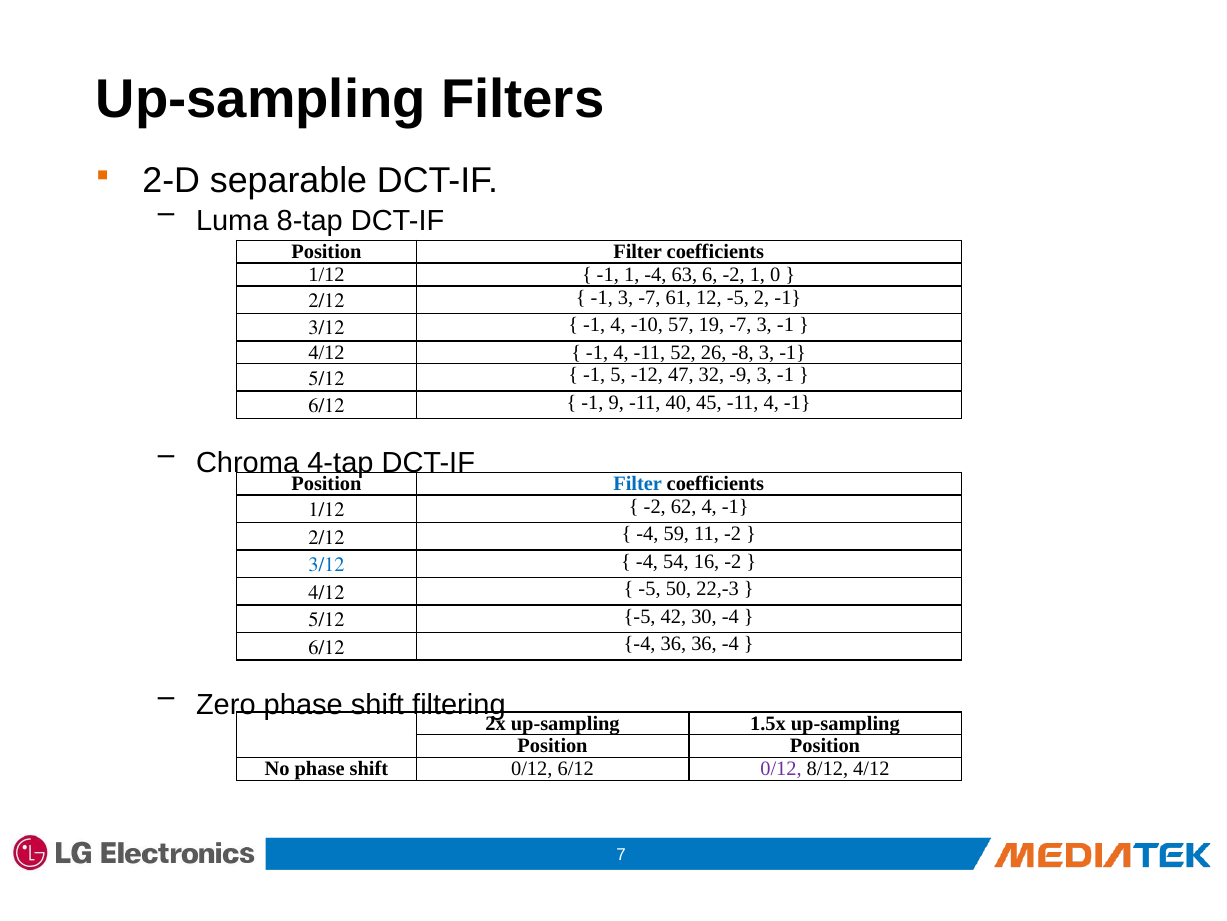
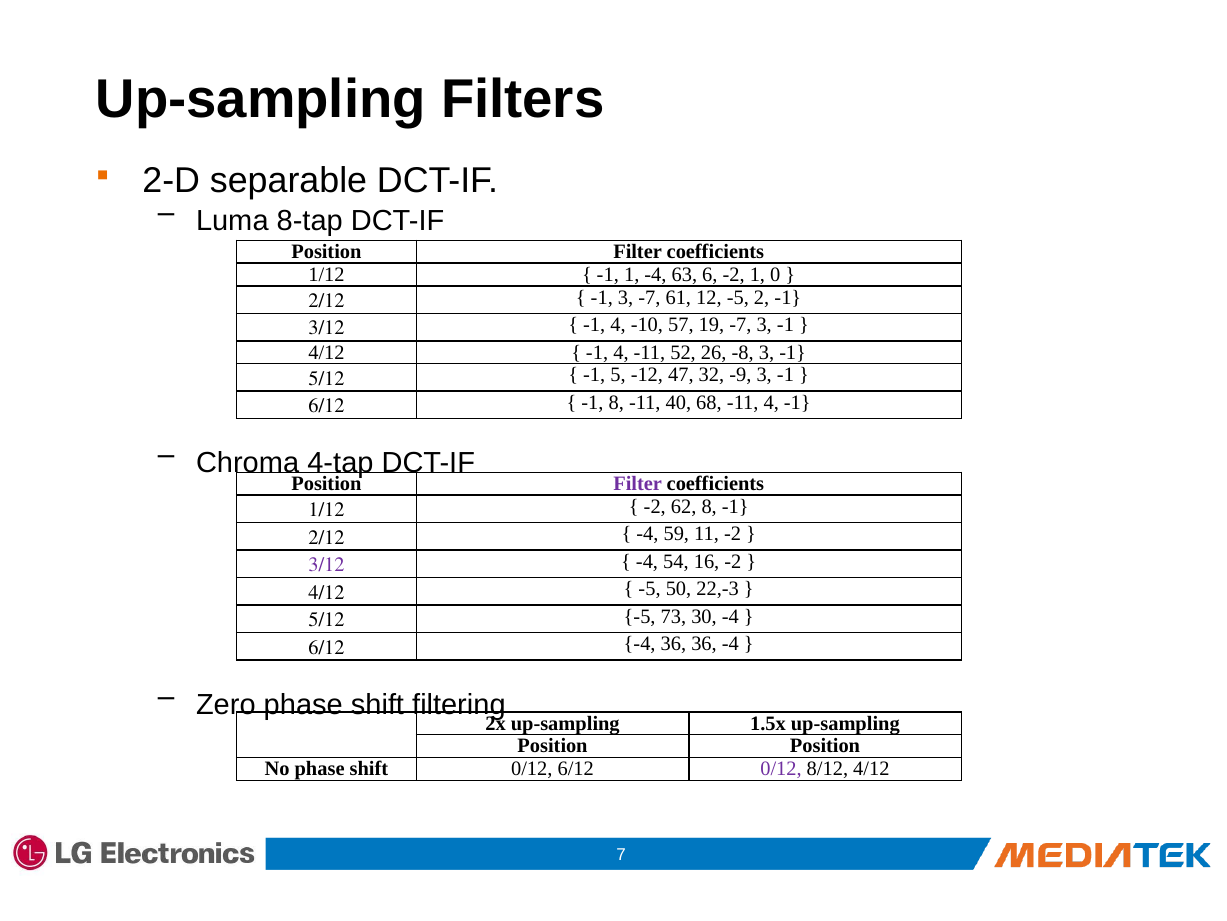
-1 9: 9 -> 8
45: 45 -> 68
Filter at (638, 483) colour: blue -> purple
62 4: 4 -> 8
3/12 at (327, 565) colour: blue -> purple
42: 42 -> 73
